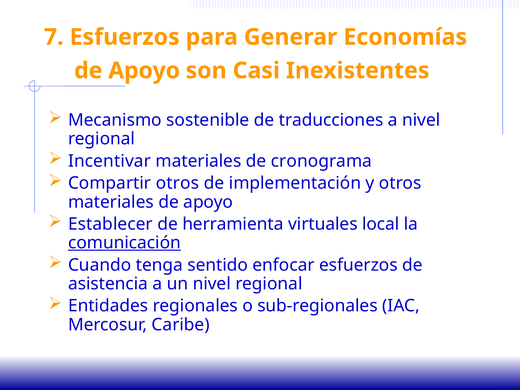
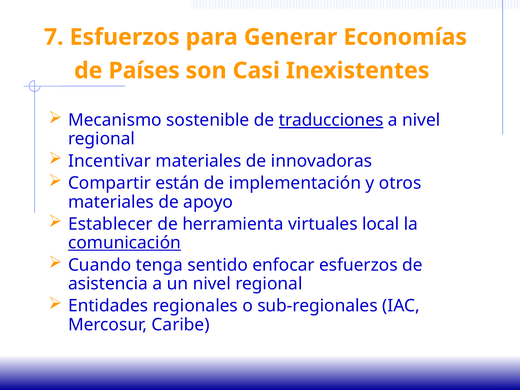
Apoyo at (144, 71): Apoyo -> Países
traducciones underline: none -> present
cronograma: cronograma -> innovadoras
Compartir otros: otros -> están
